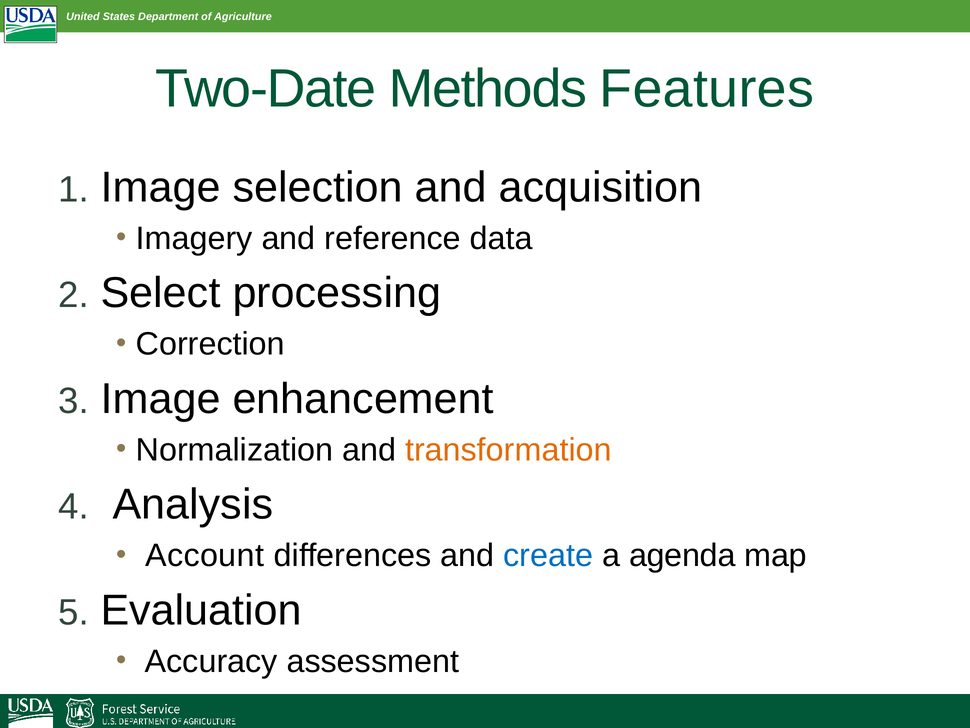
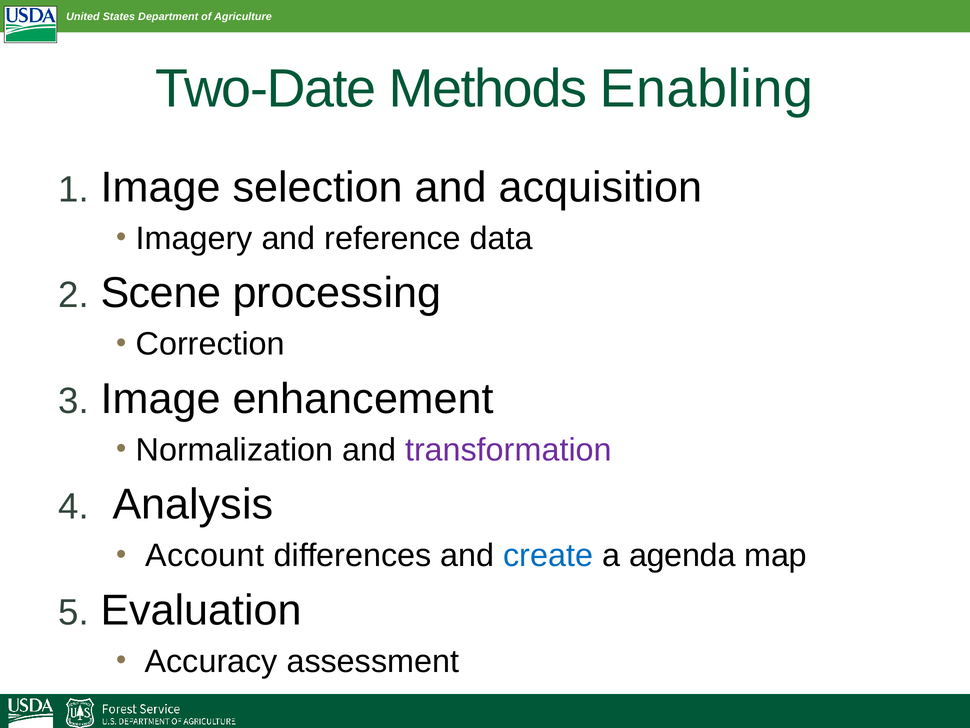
Features: Features -> Enabling
Select: Select -> Scene
transformation colour: orange -> purple
